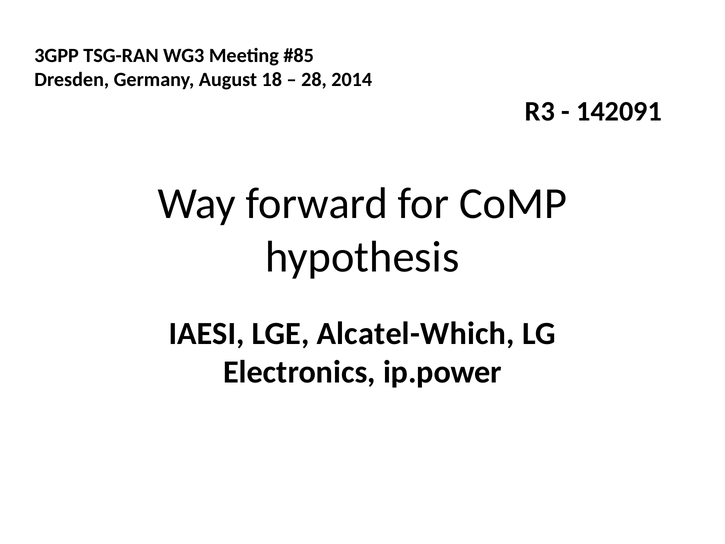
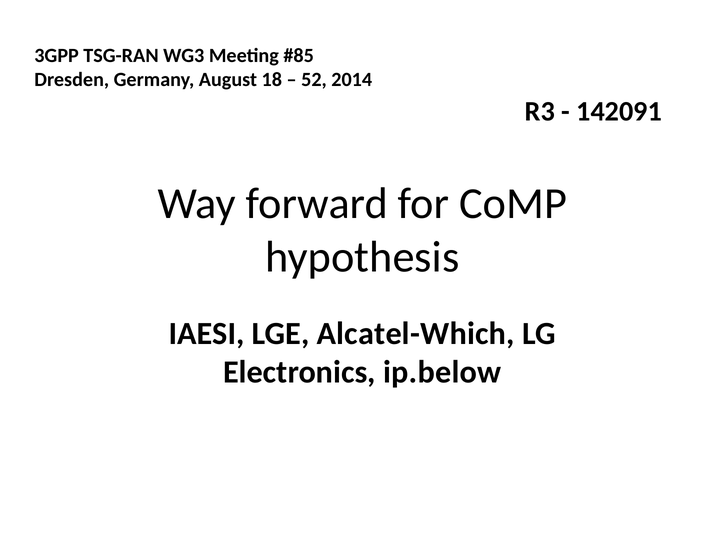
28: 28 -> 52
ip.power: ip.power -> ip.below
